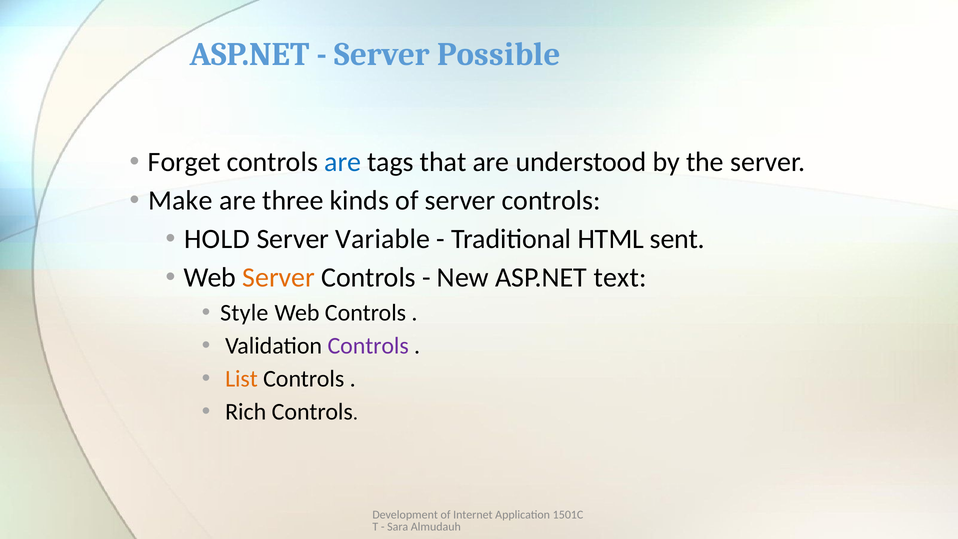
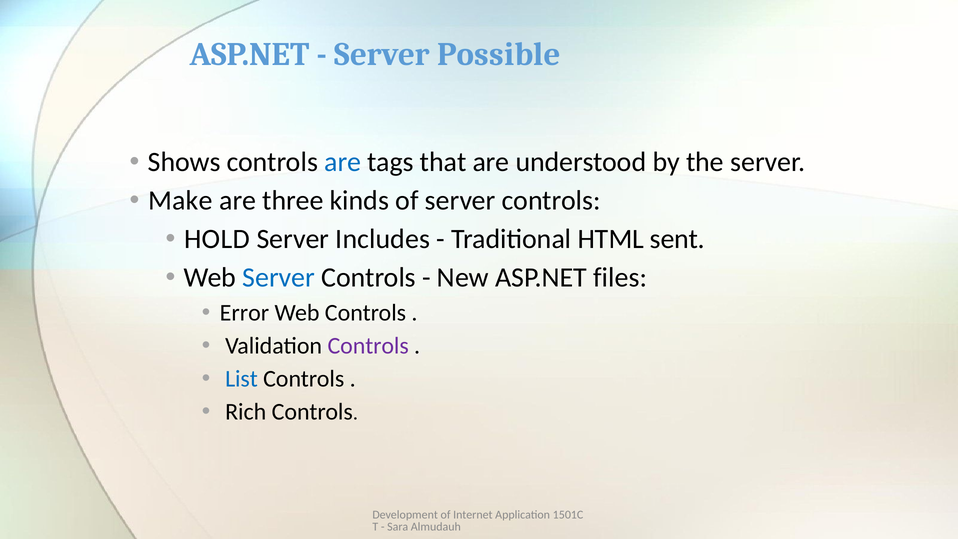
Forget: Forget -> Shows
Variable: Variable -> Includes
Server at (279, 277) colour: orange -> blue
text: text -> files
Style: Style -> Error
List colour: orange -> blue
